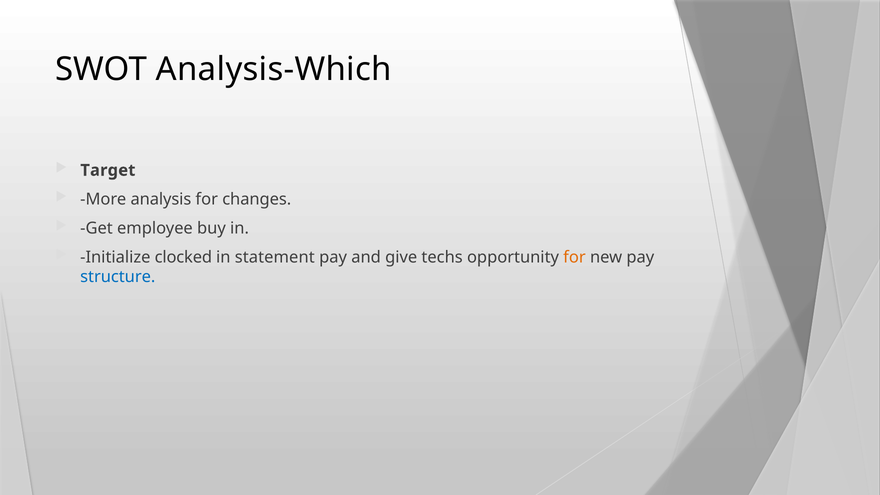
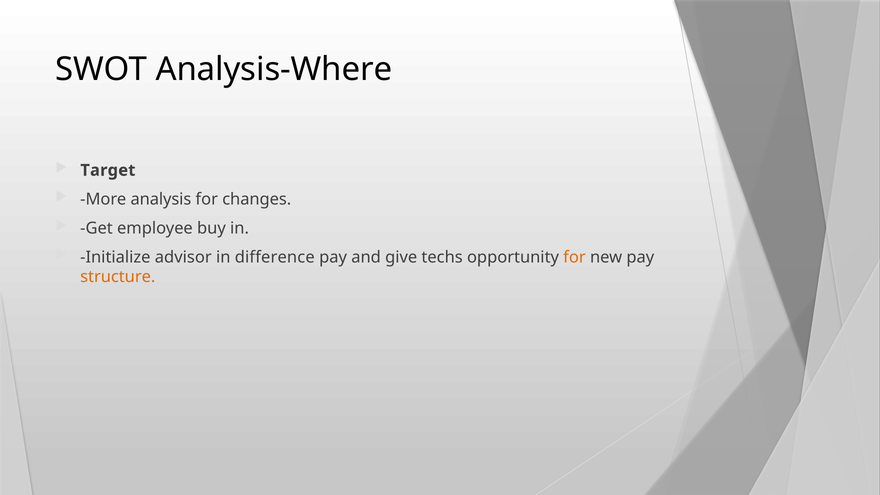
Analysis-Which: Analysis-Which -> Analysis-Where
clocked: clocked -> advisor
statement: statement -> difference
structure colour: blue -> orange
